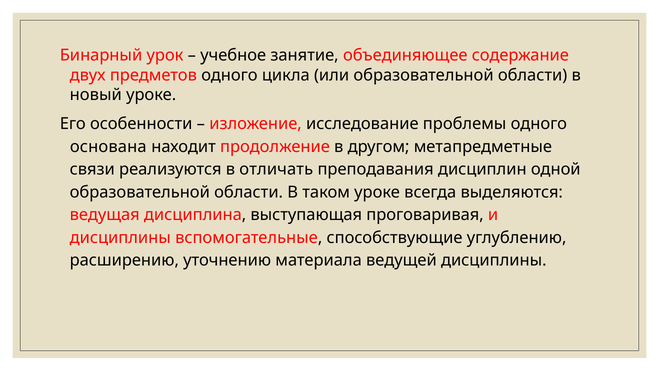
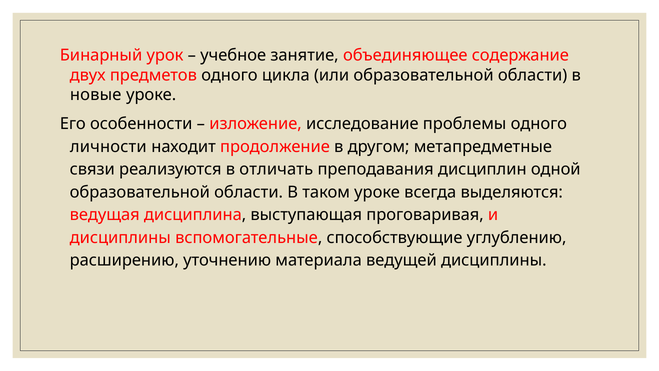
новый: новый -> новые
основана: основана -> личности
